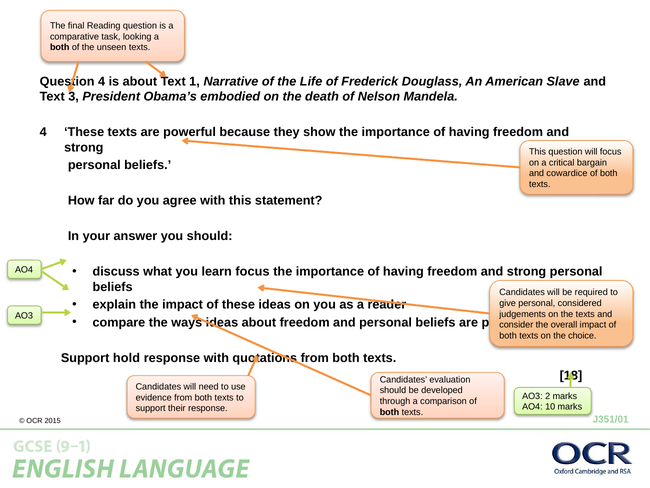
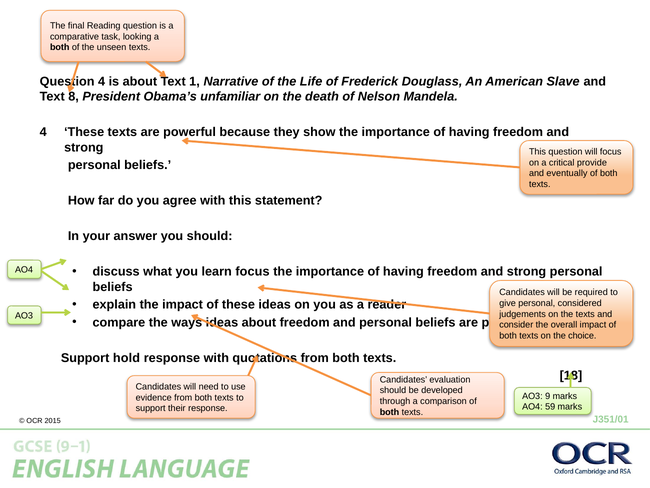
3: 3 -> 8
embodied: embodied -> unfamiliar
bargain: bargain -> provide
cowardice: cowardice -> eventually
2: 2 -> 9
10: 10 -> 59
